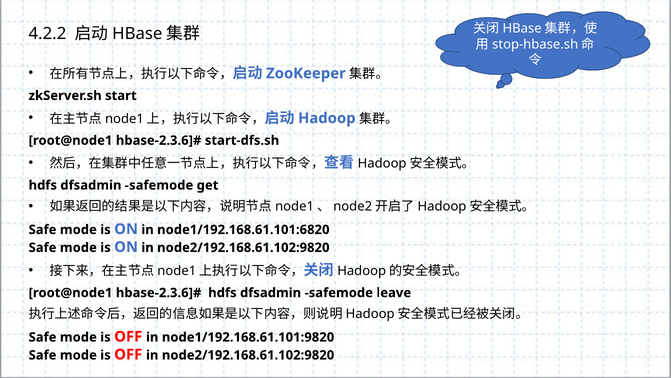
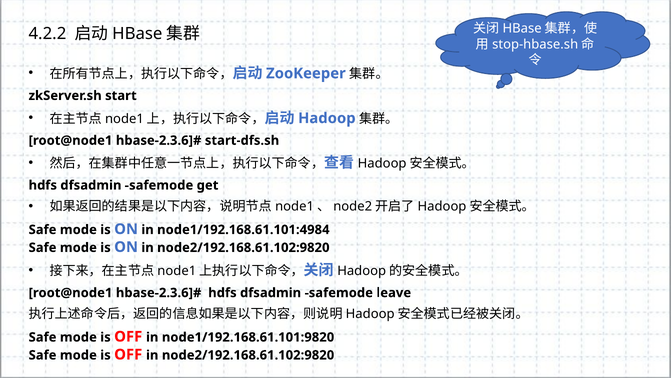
node1/192.168.61.101:6820: node1/192.168.61.101:6820 -> node1/192.168.61.101:4984
